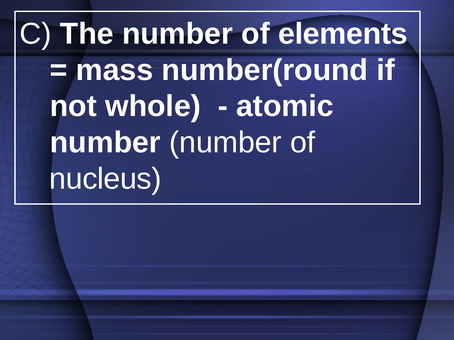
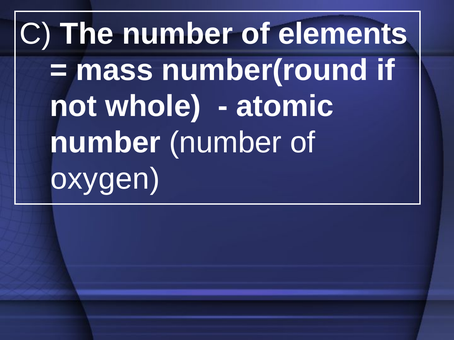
nucleus: nucleus -> oxygen
